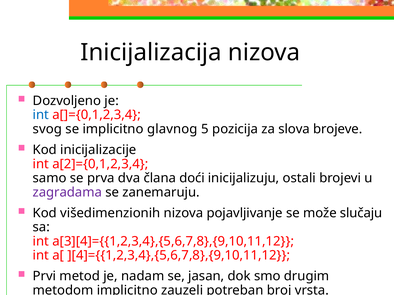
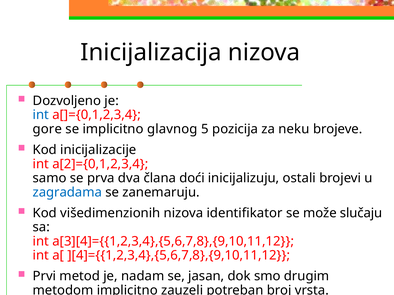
svog: svog -> gore
slova: slova -> neku
zagradama colour: purple -> blue
pojavljivanje: pojavljivanje -> identifikator
